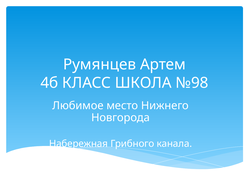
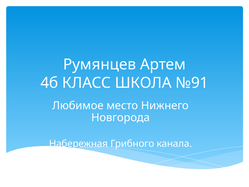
№98: №98 -> №91
